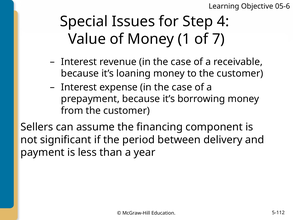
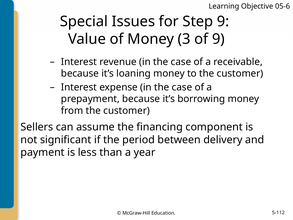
Step 4: 4 -> 9
1: 1 -> 3
of 7: 7 -> 9
